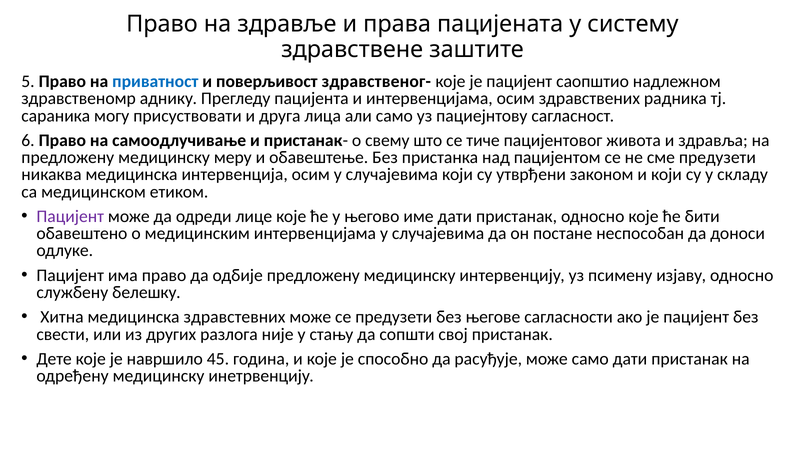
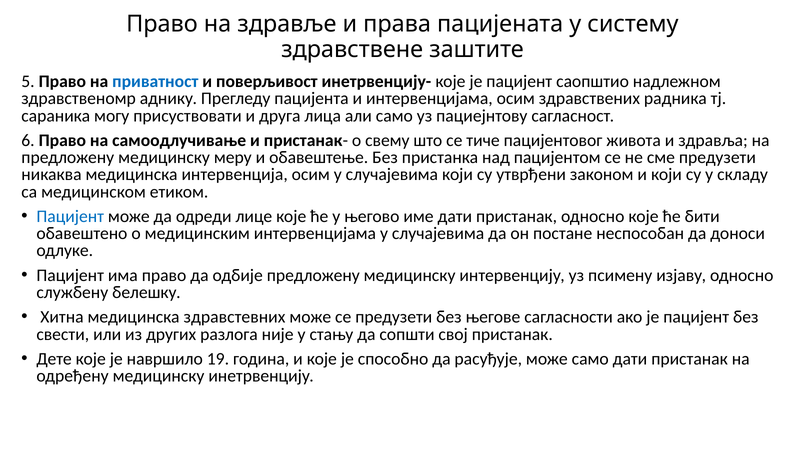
здравственог-: здравственог- -> инетрвенцију-
Пацијент at (70, 216) colour: purple -> blue
45: 45 -> 19
